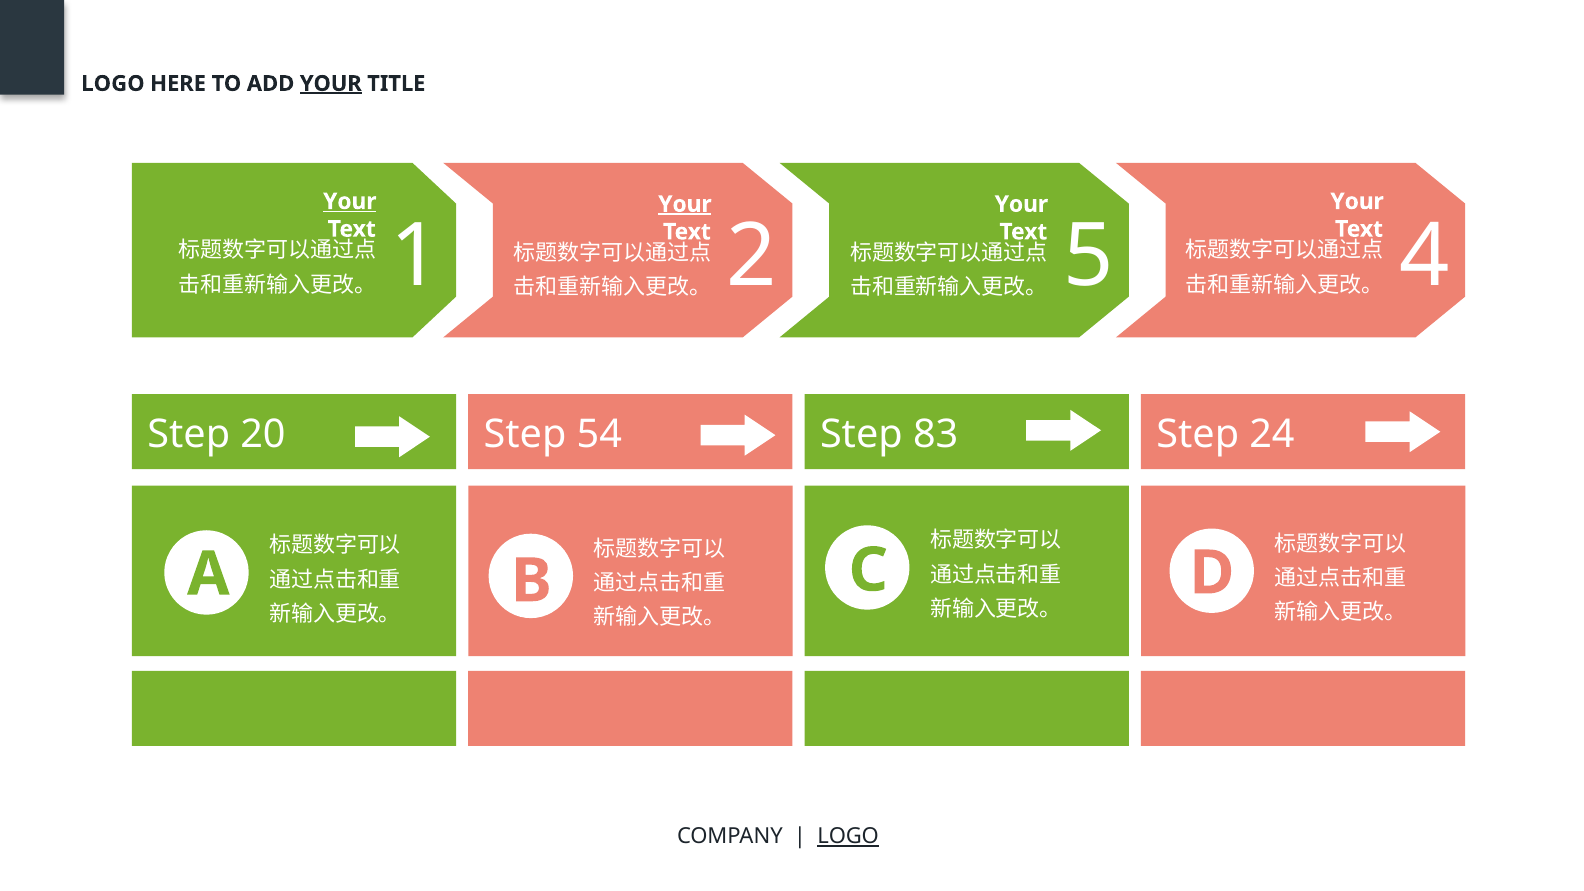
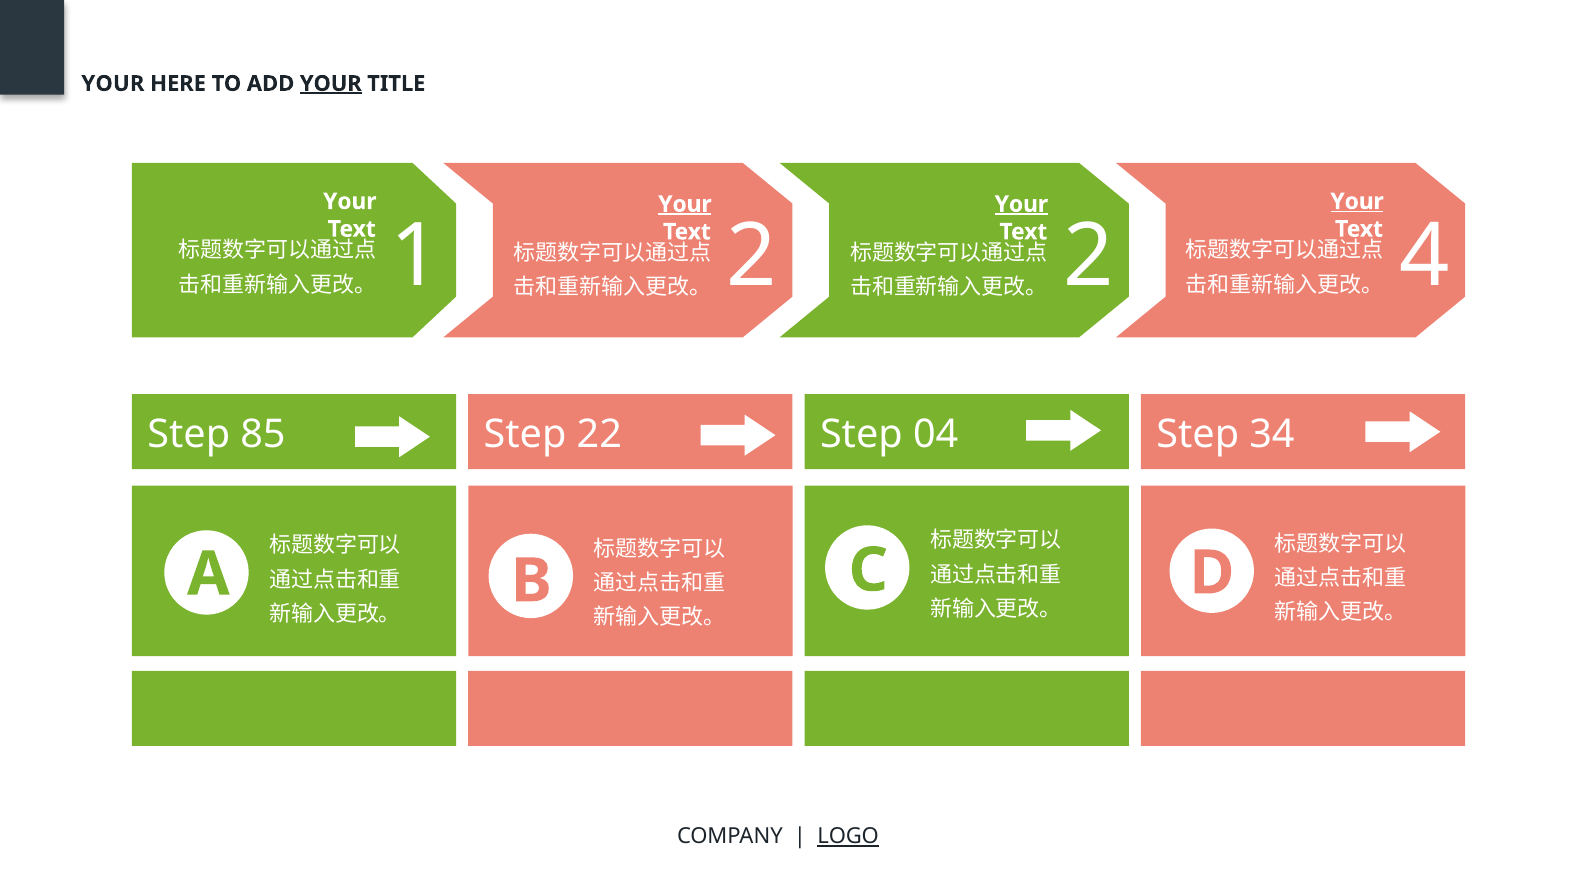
LOGO at (113, 84): LOGO -> YOUR
Your at (350, 201) underline: present -> none
Your at (1357, 201) underline: none -> present
Your at (1021, 204) underline: none -> present
2 5: 5 -> 2
20: 20 -> 85
54: 54 -> 22
83: 83 -> 04
24: 24 -> 34
